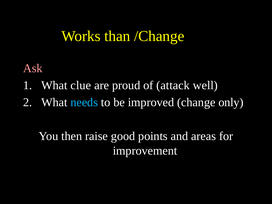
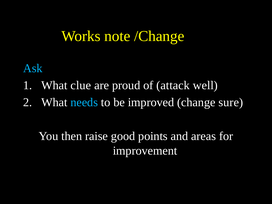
than: than -> note
Ask colour: pink -> light blue
only: only -> sure
